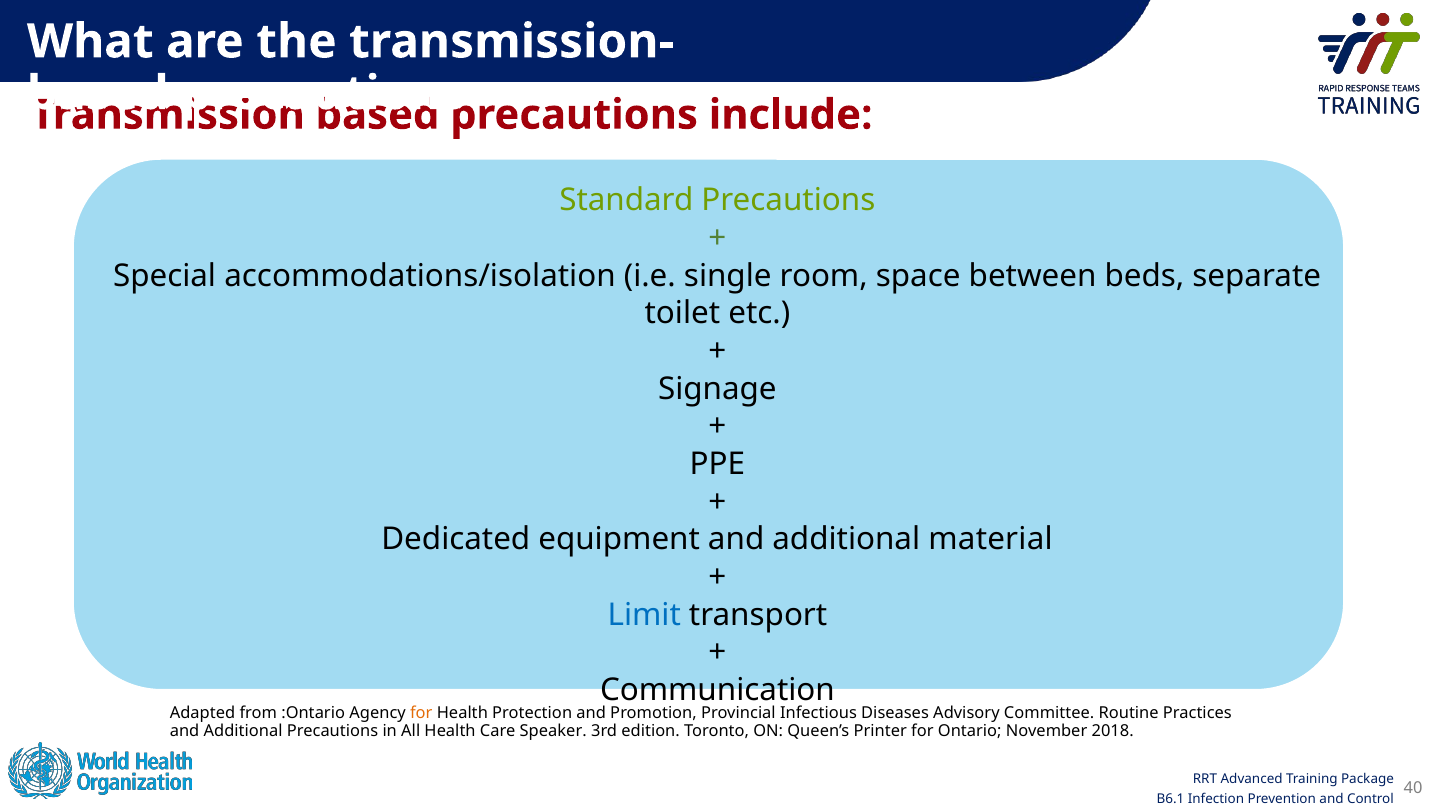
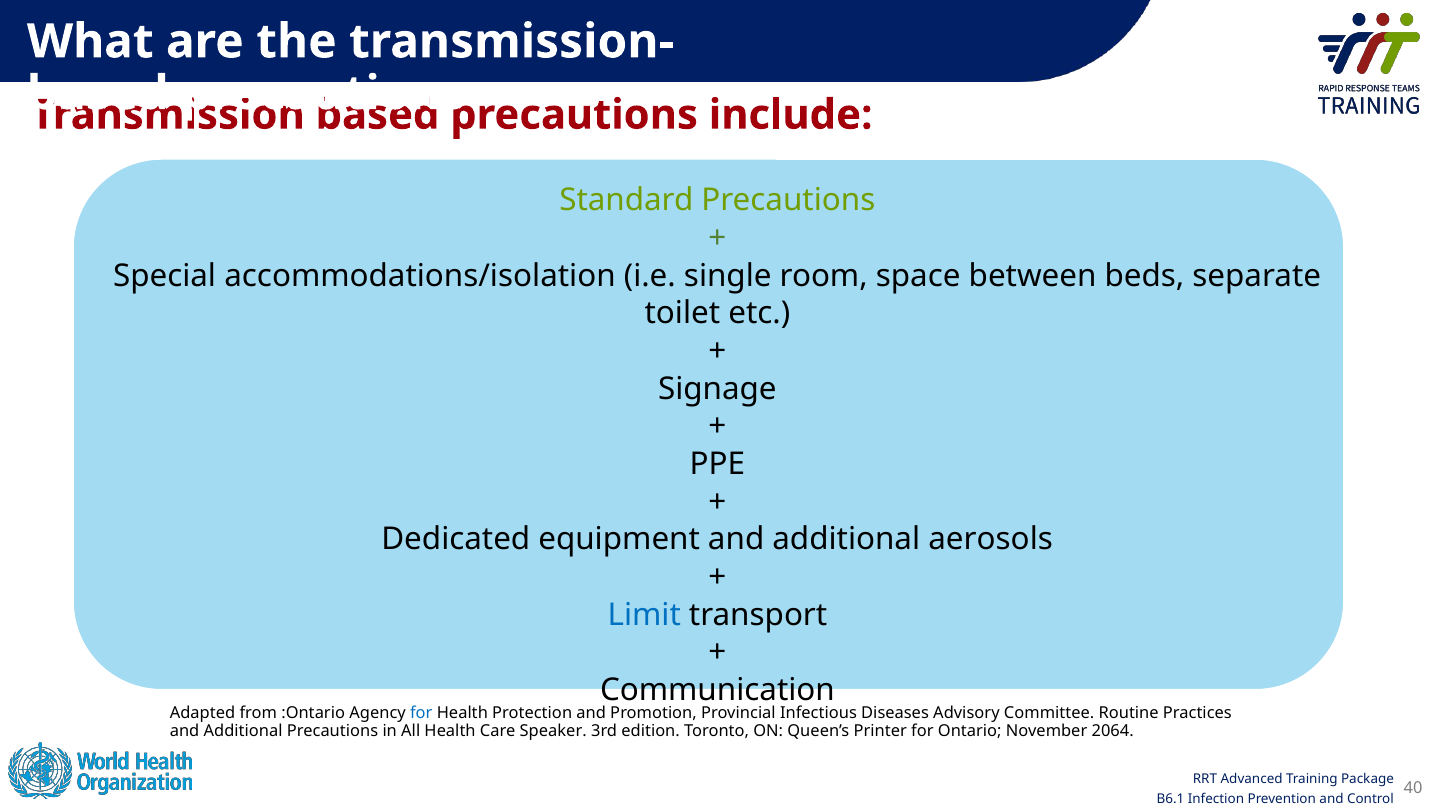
material: material -> aerosols
for at (421, 713) colour: orange -> blue
2018: 2018 -> 2064
